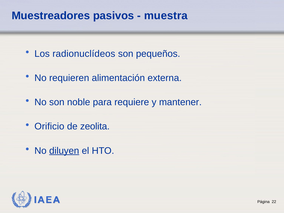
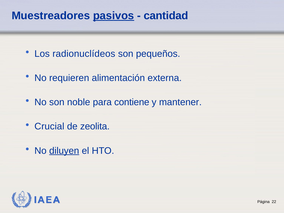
pasivos underline: none -> present
muestra: muestra -> cantidad
requiere: requiere -> contiene
Orificio: Orificio -> Crucial
